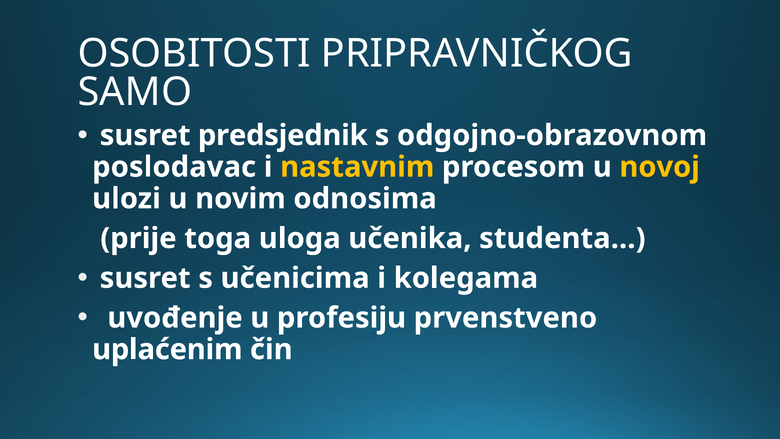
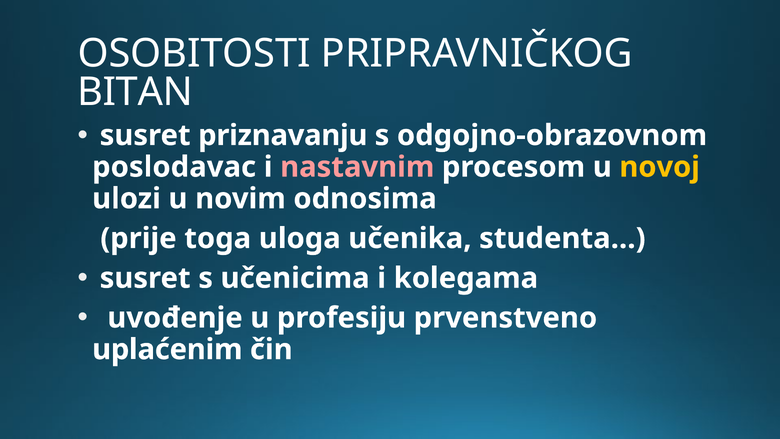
SAMO: SAMO -> BITAN
predsjednik: predsjednik -> priznavanju
nastavnim colour: yellow -> pink
